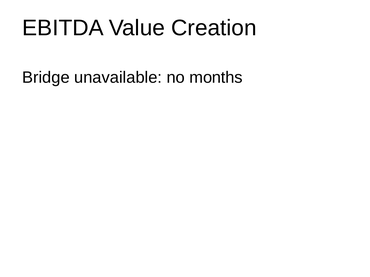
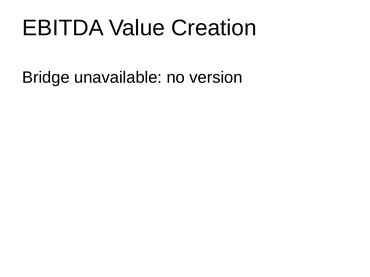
months: months -> version
